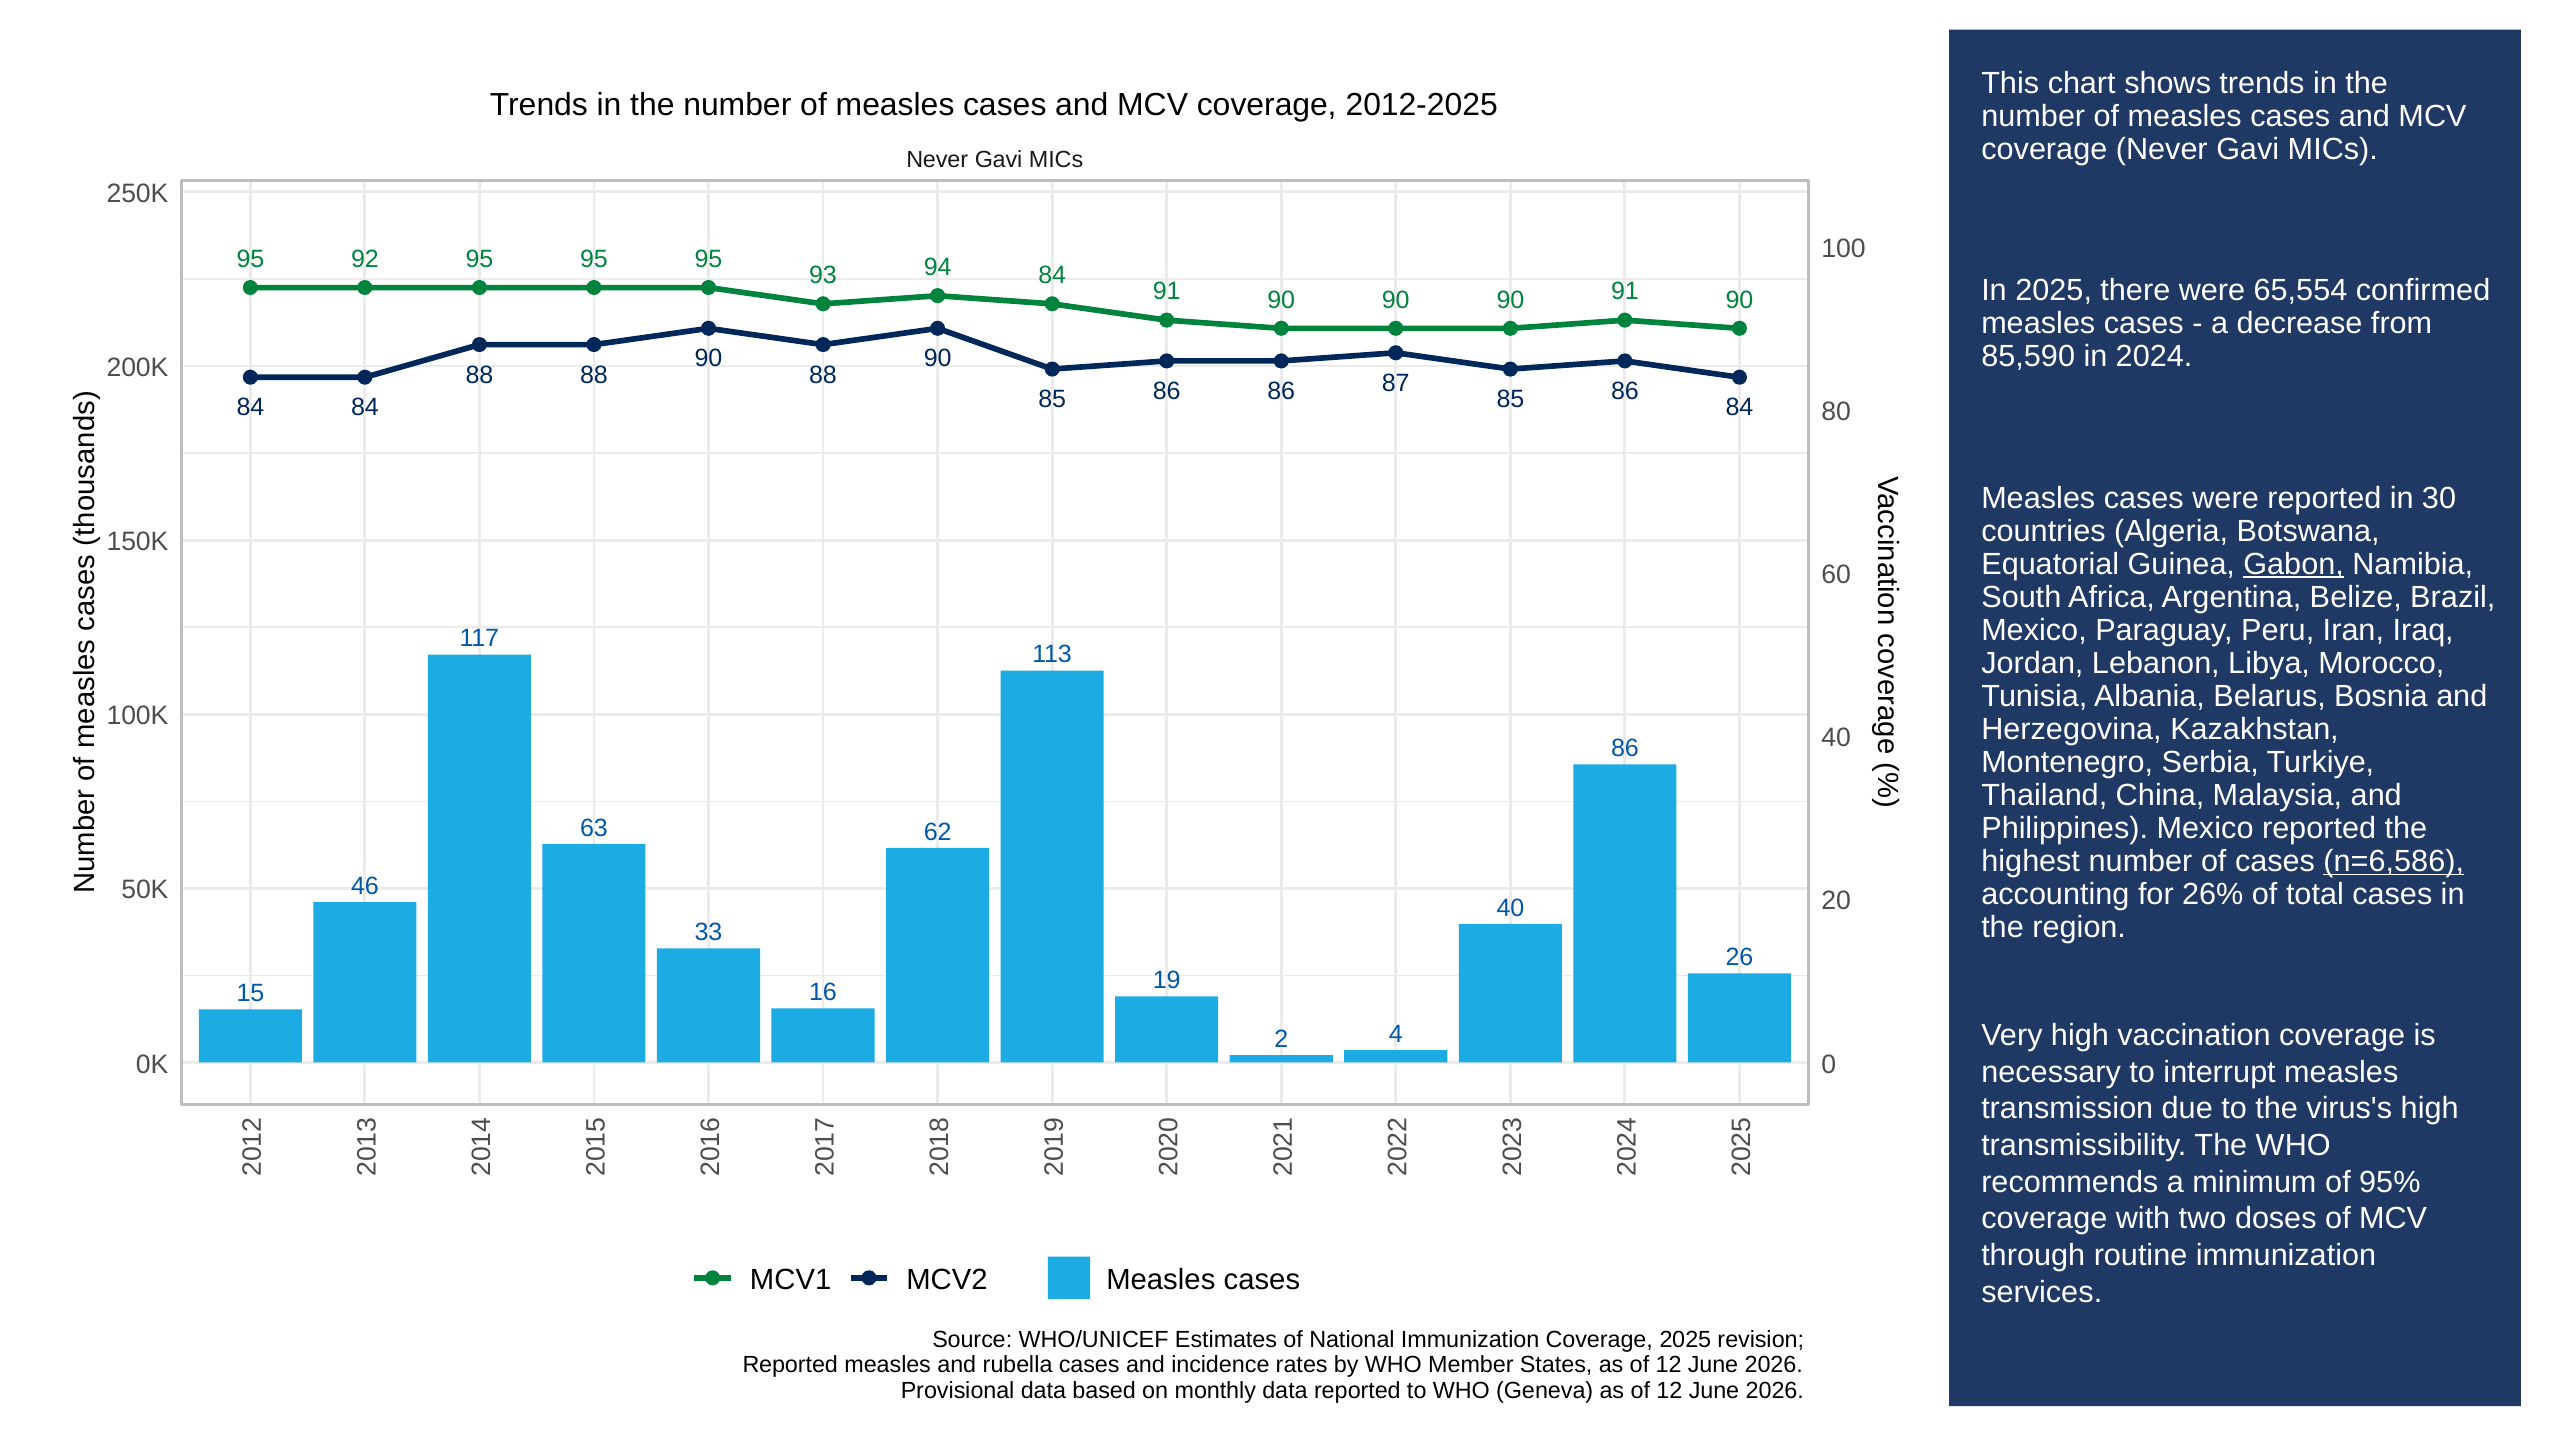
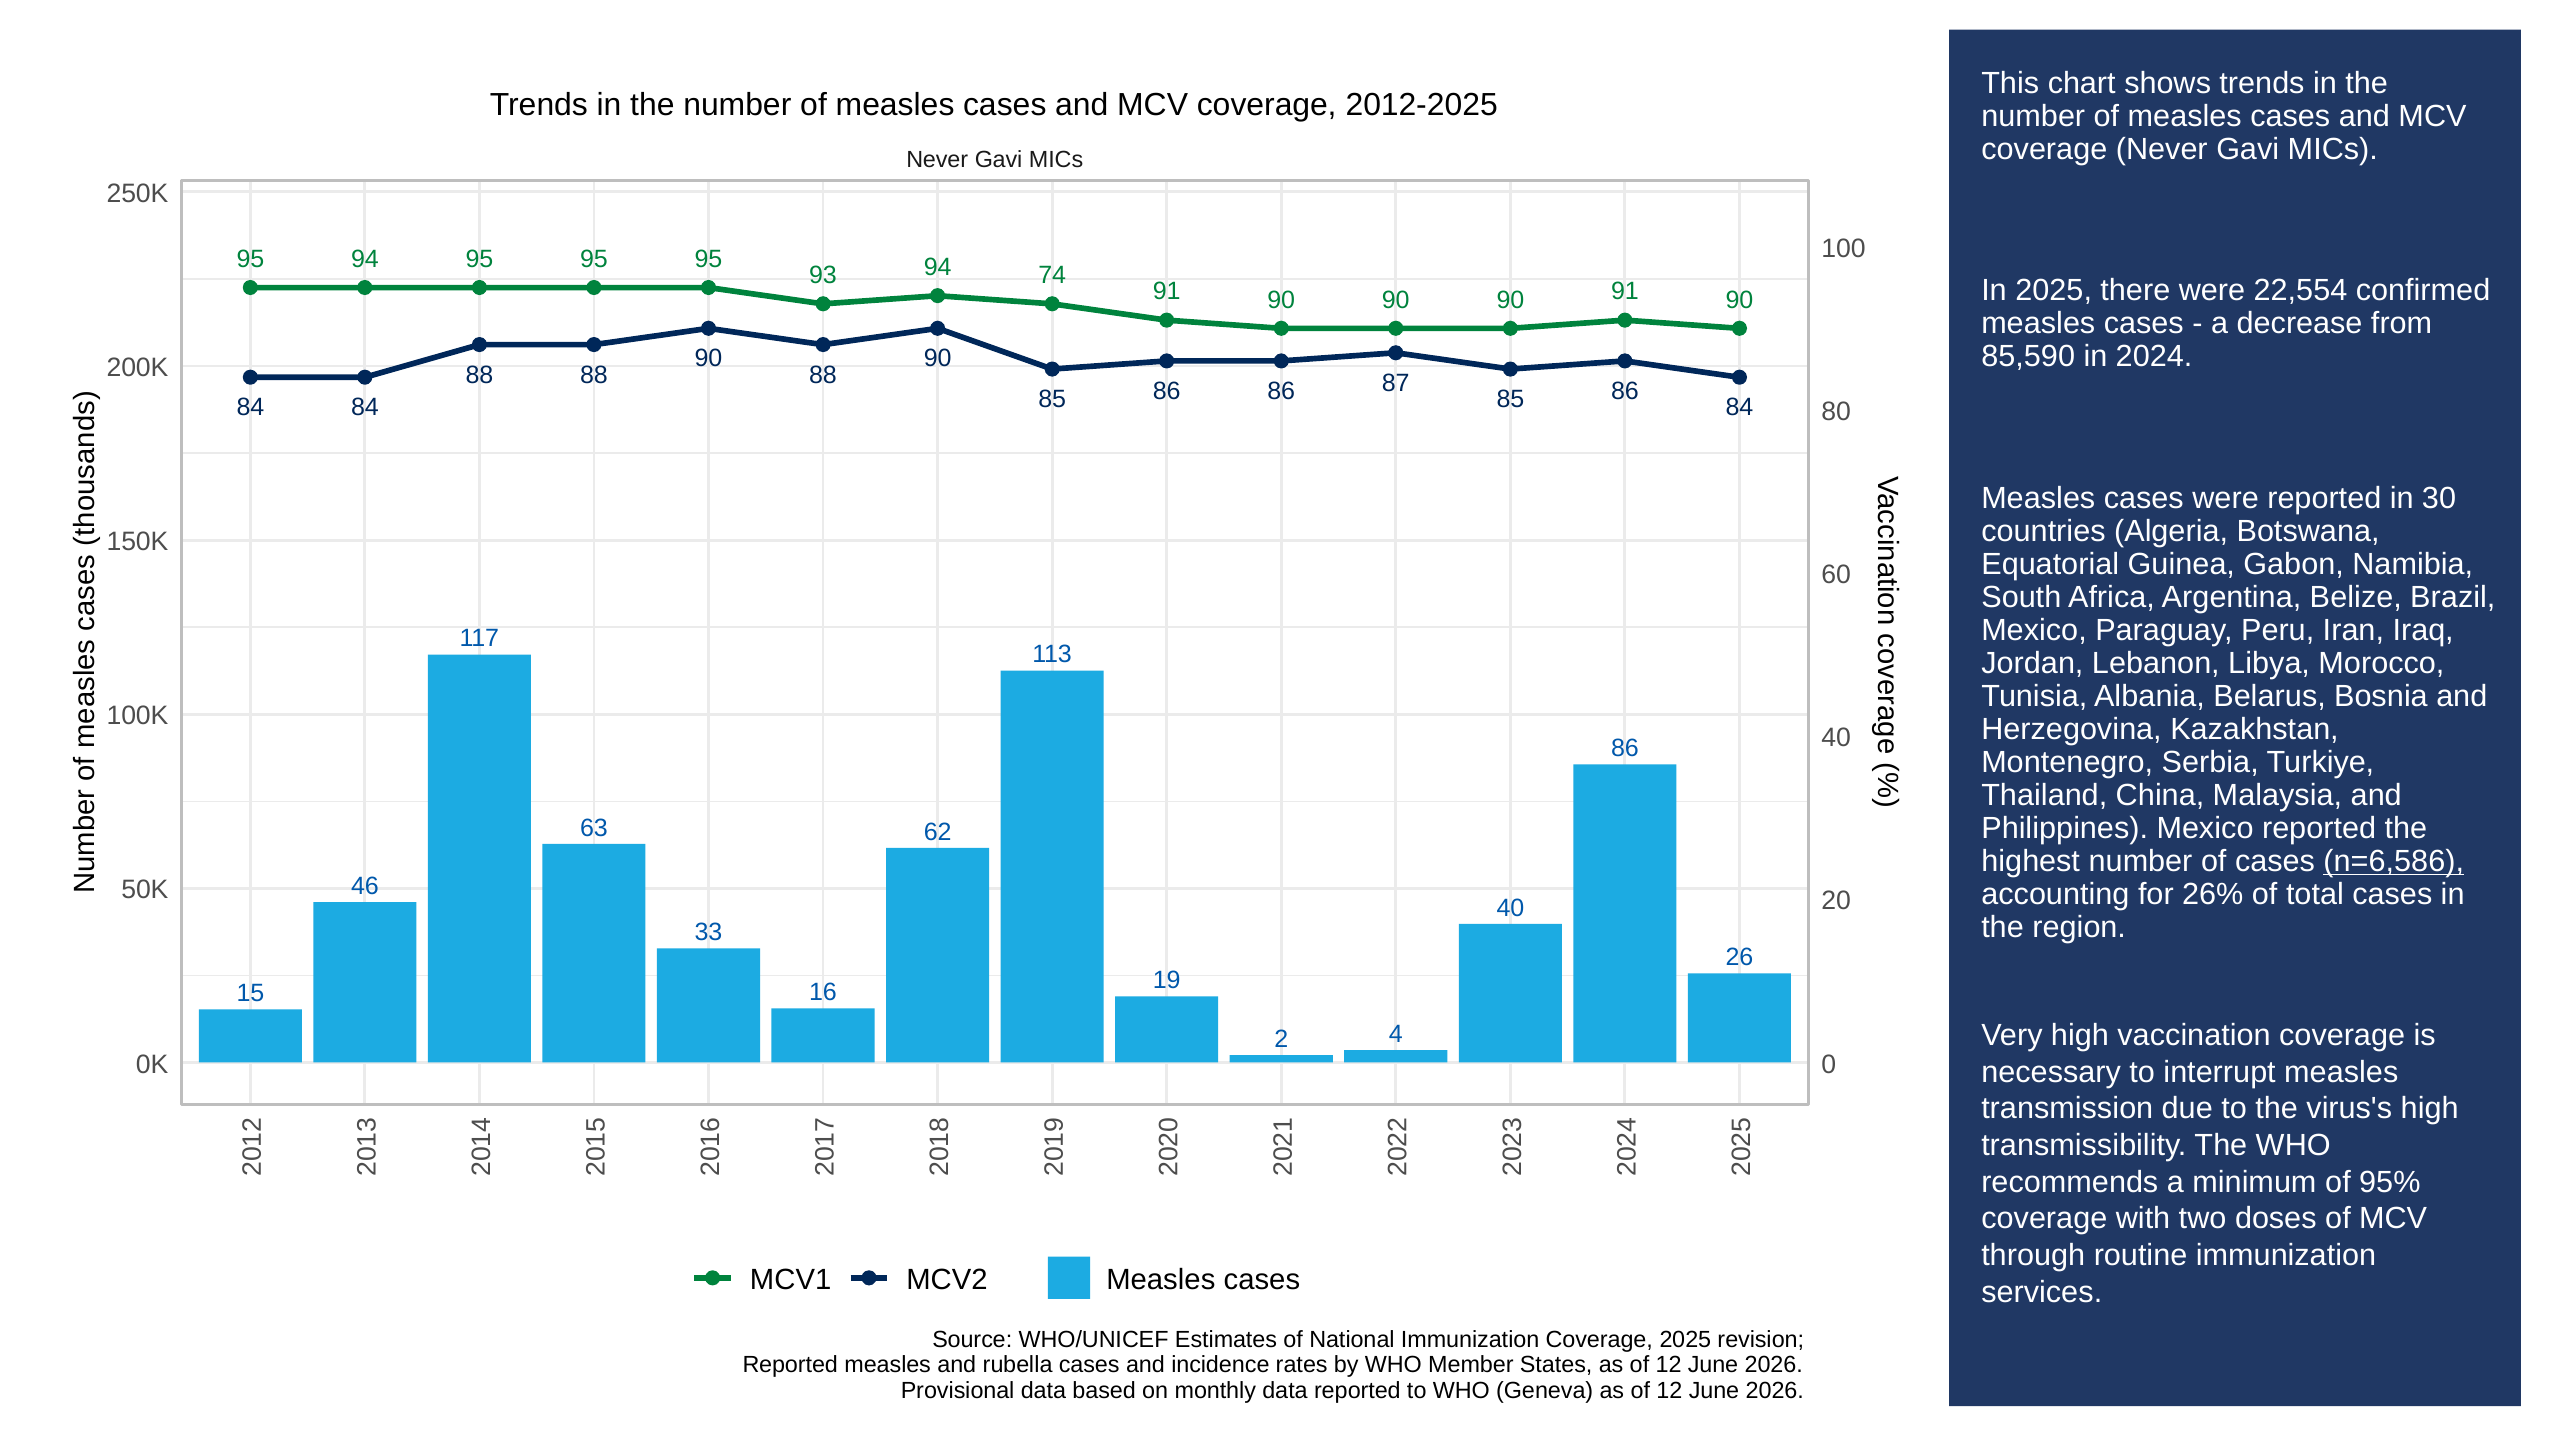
95 92: 92 -> 94
94 84: 84 -> 74
65,554: 65,554 -> 22,554
Gabon underline: present -> none
